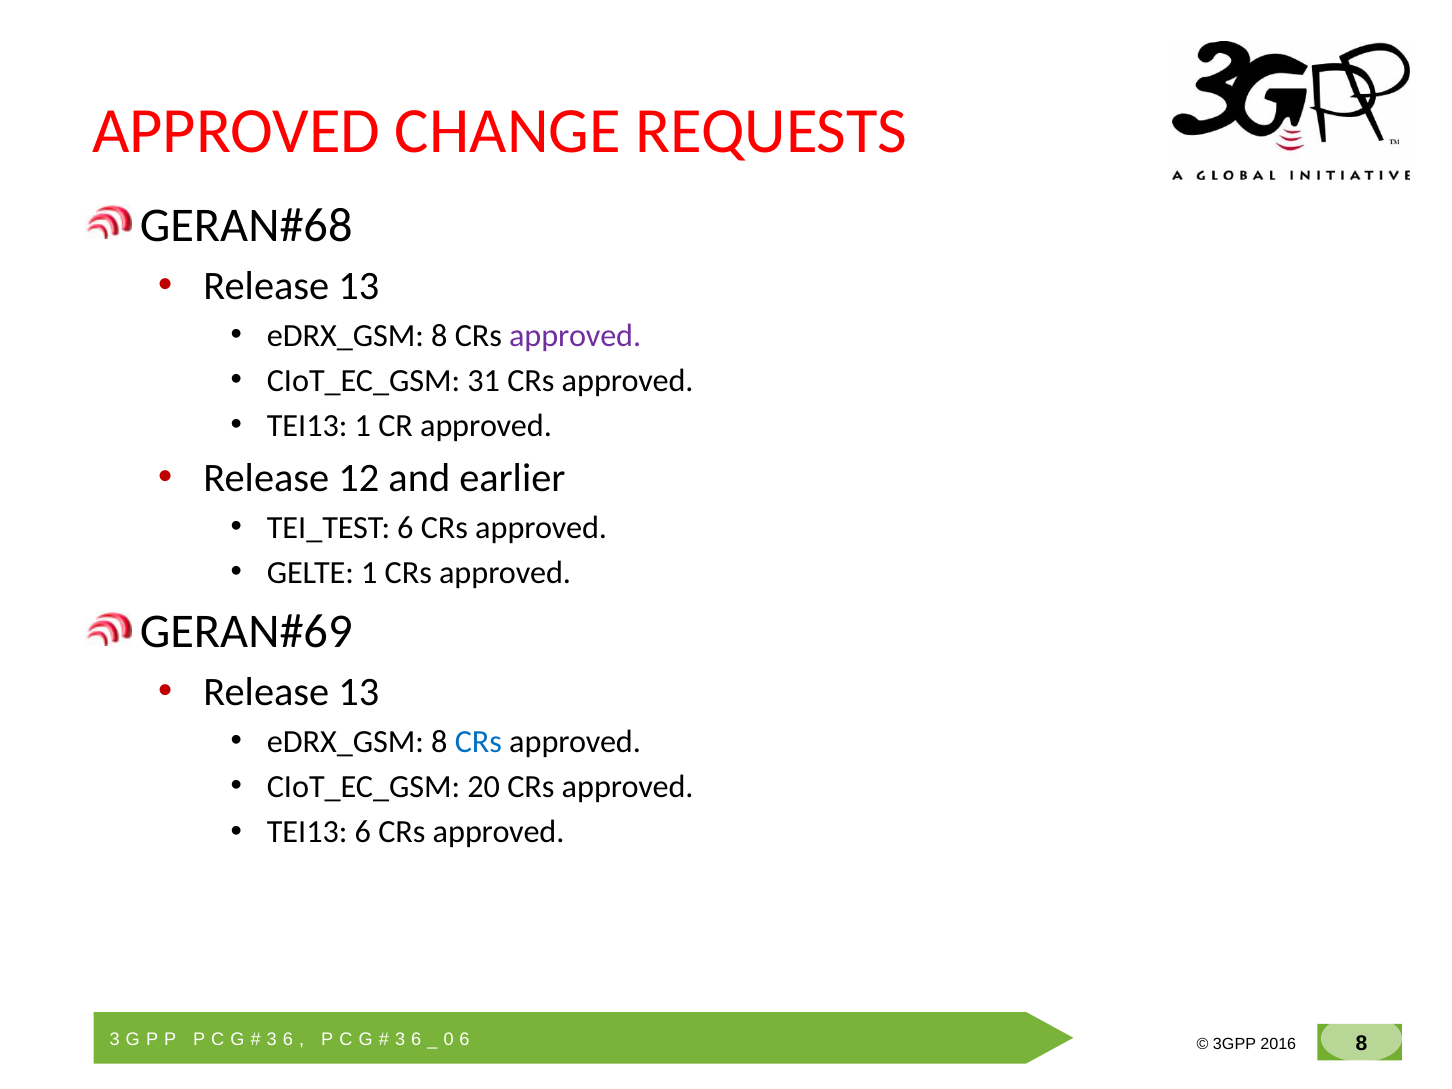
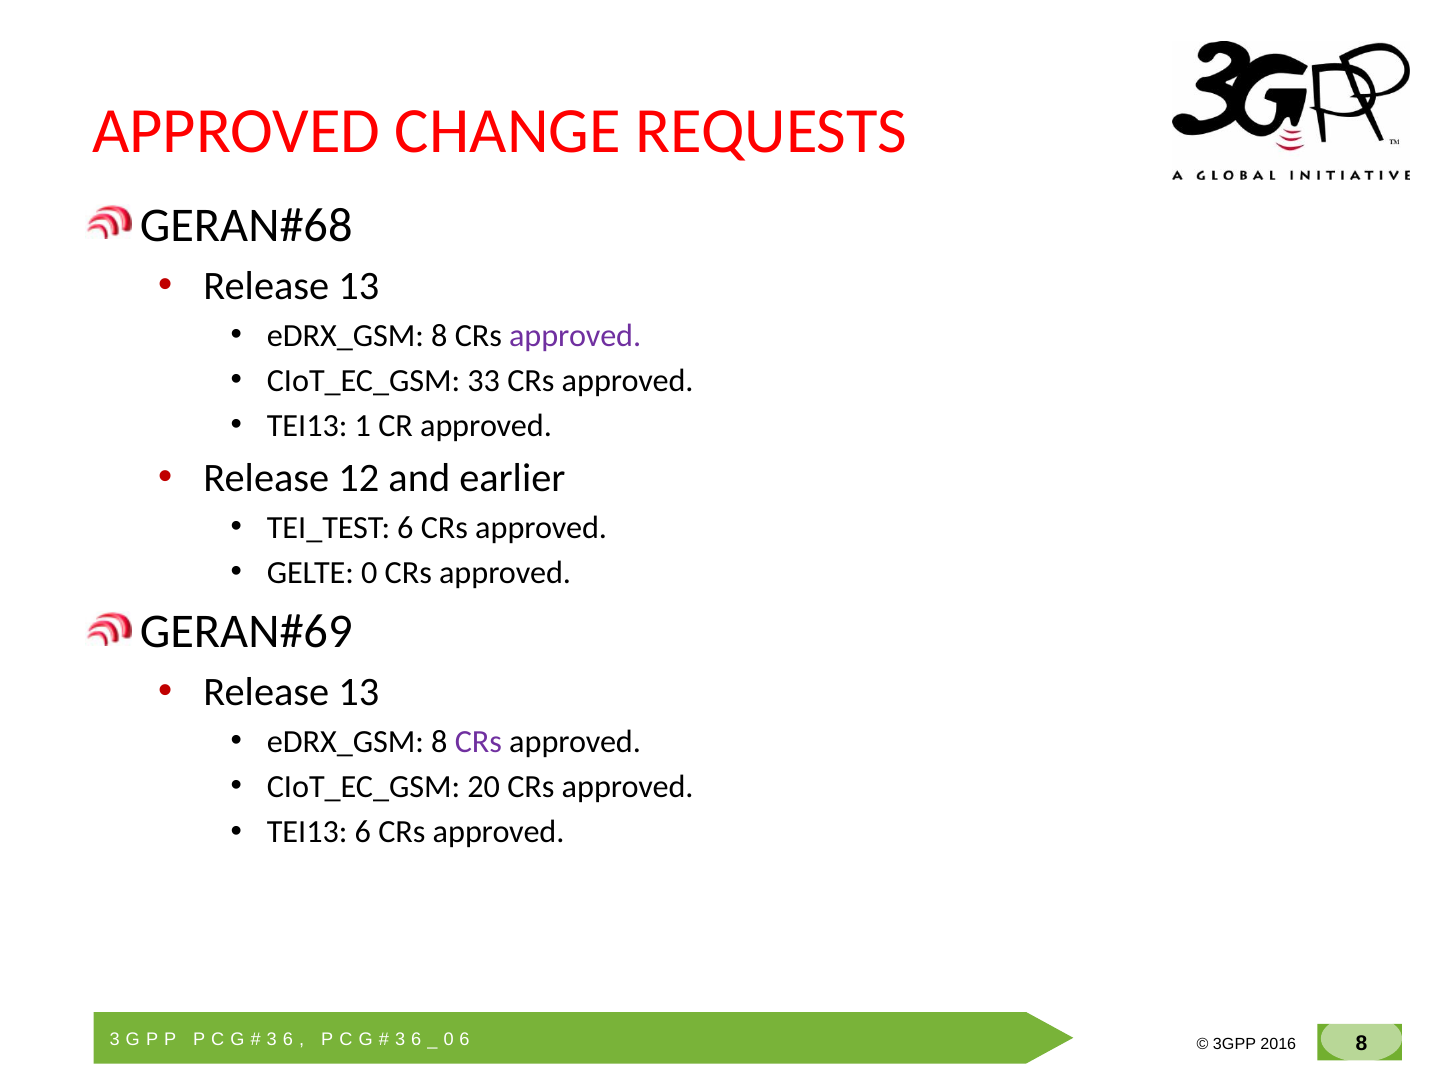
31: 31 -> 33
GELTE 1: 1 -> 0
CRs at (478, 742) colour: blue -> purple
